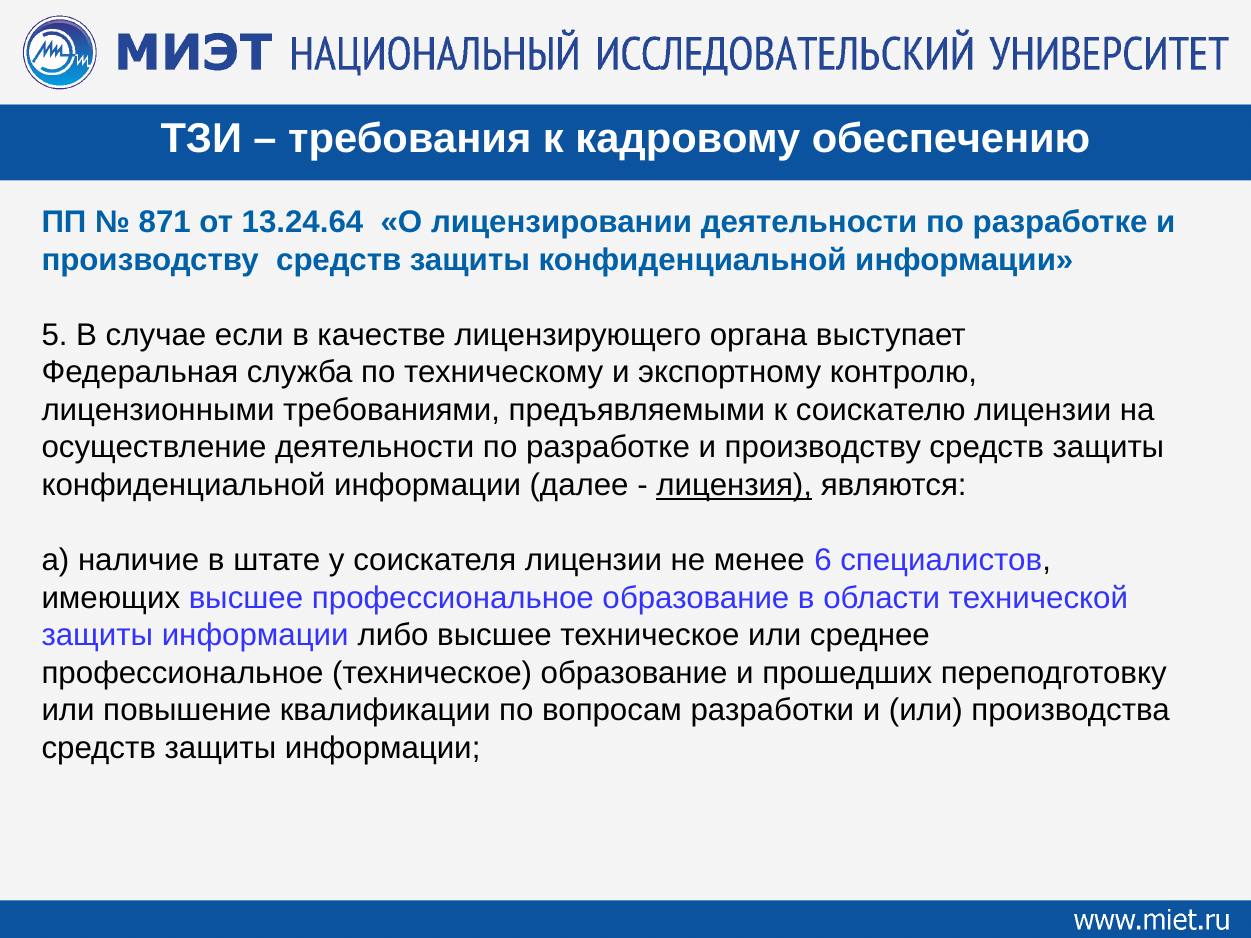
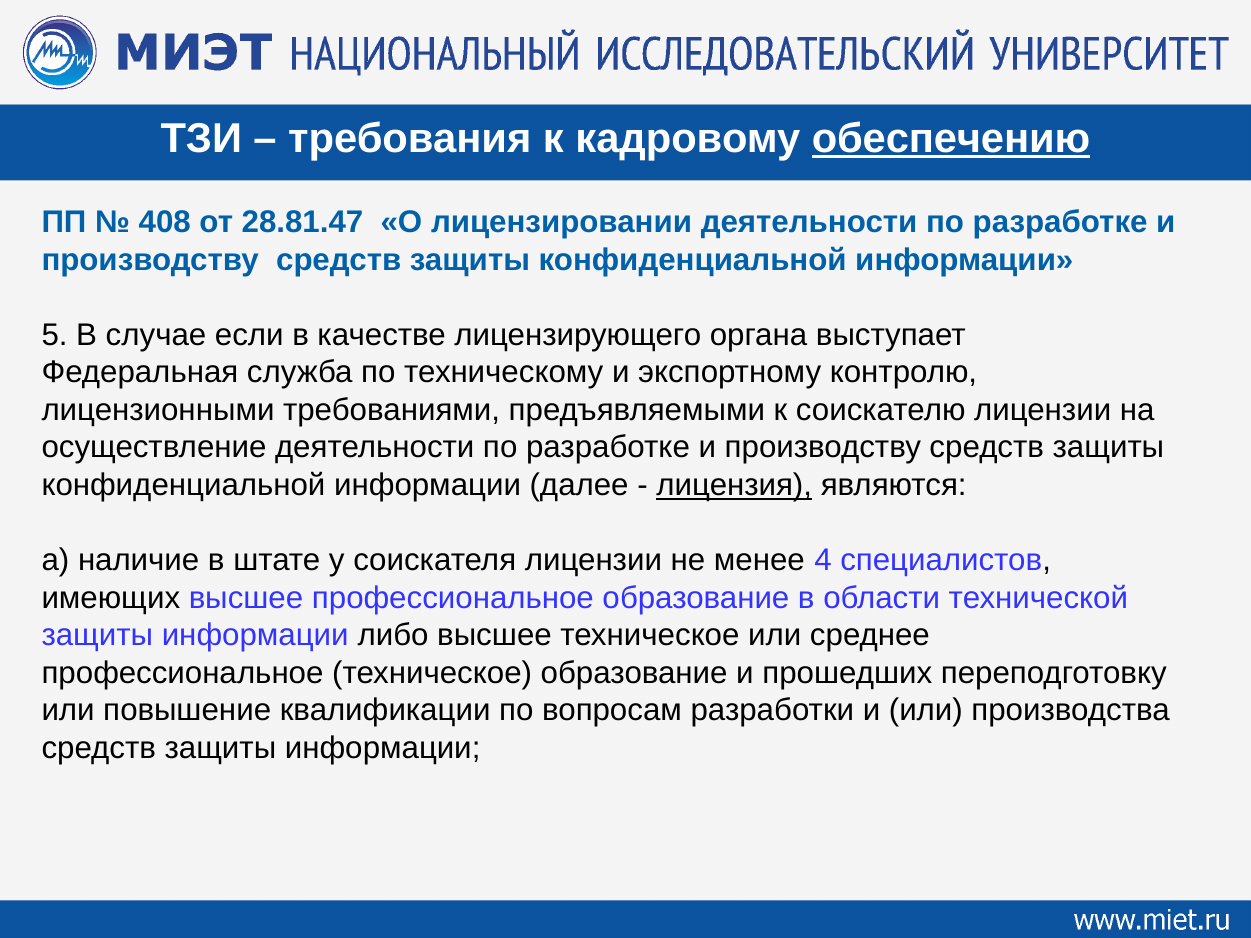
обеспечению underline: none -> present
871: 871 -> 408
13.24.64: 13.24.64 -> 28.81.47
6: 6 -> 4
